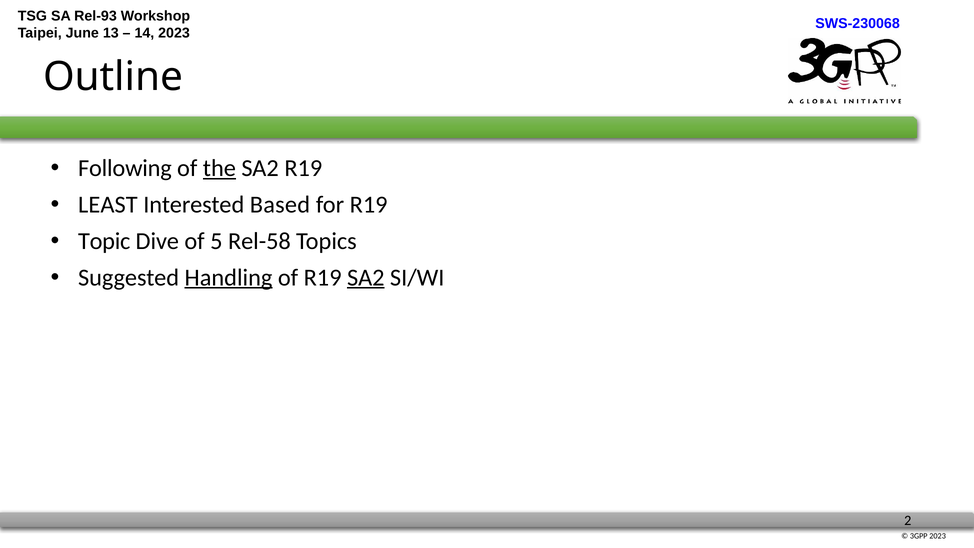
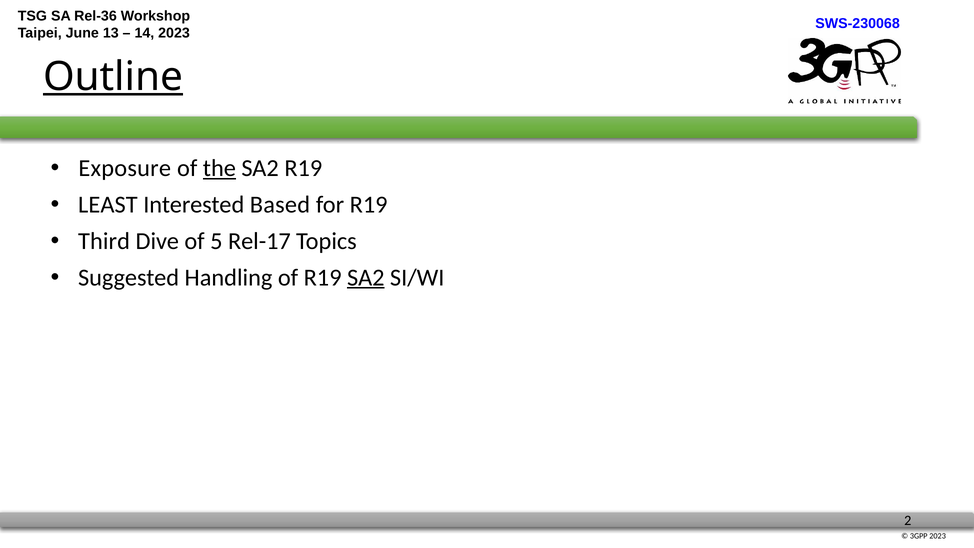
Rel-93: Rel-93 -> Rel-36
Outline underline: none -> present
Following: Following -> Exposure
Topic: Topic -> Third
Rel-58: Rel-58 -> Rel-17
Handling underline: present -> none
